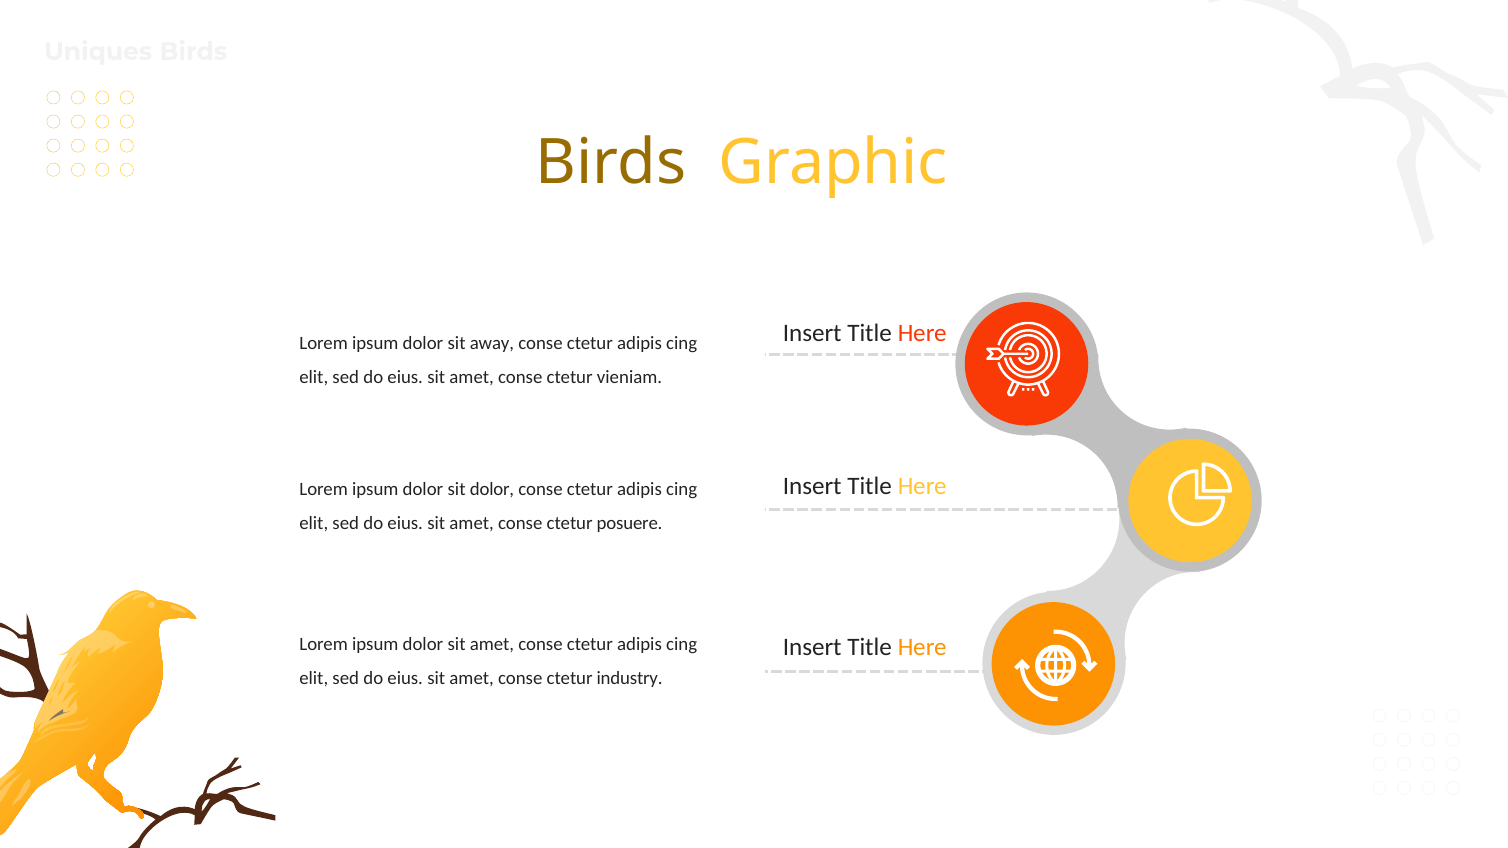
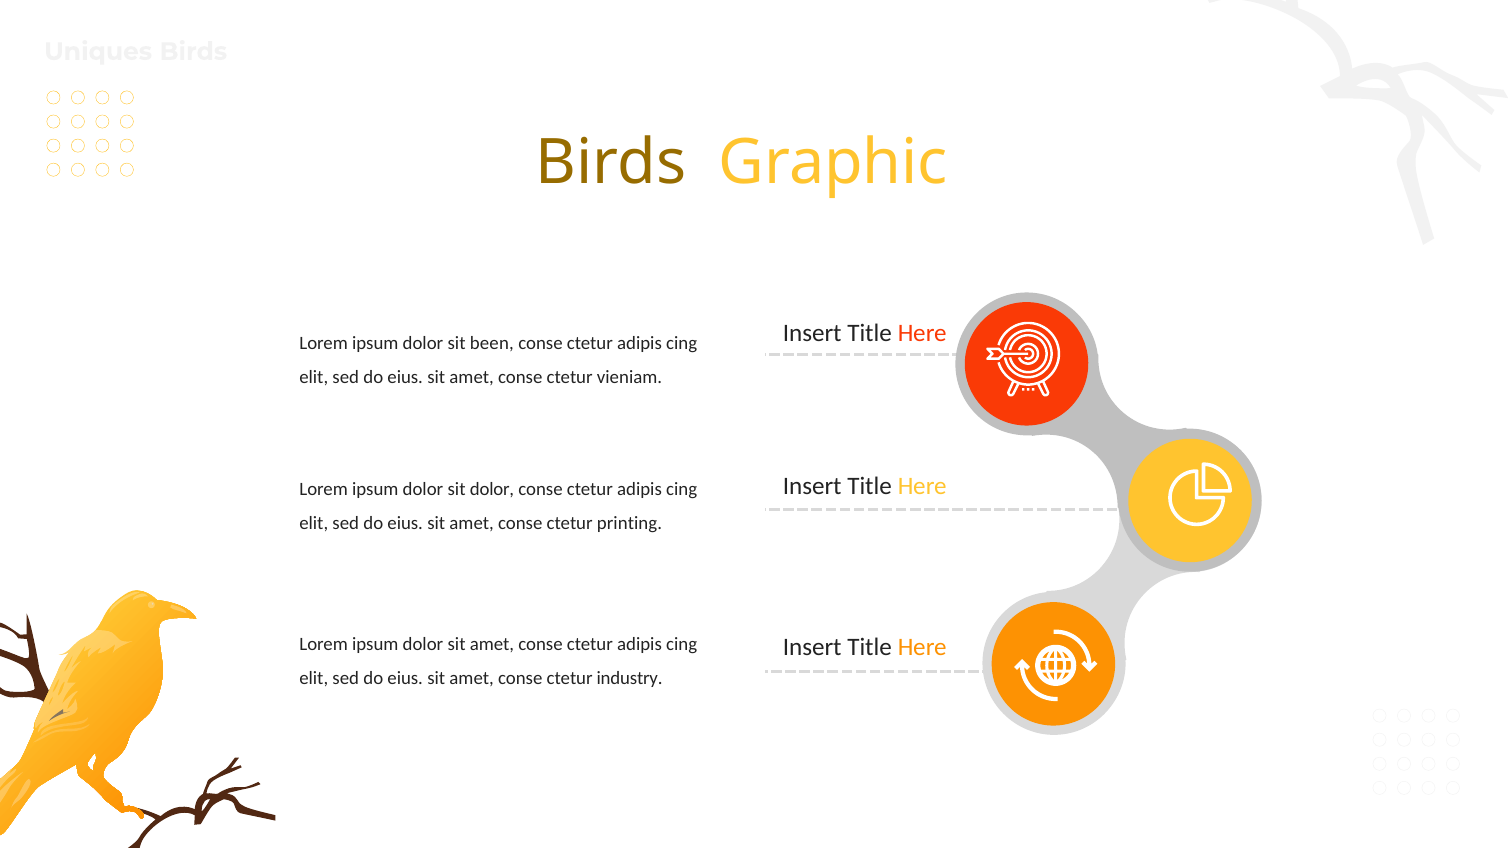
away: away -> been
posuere: posuere -> printing
